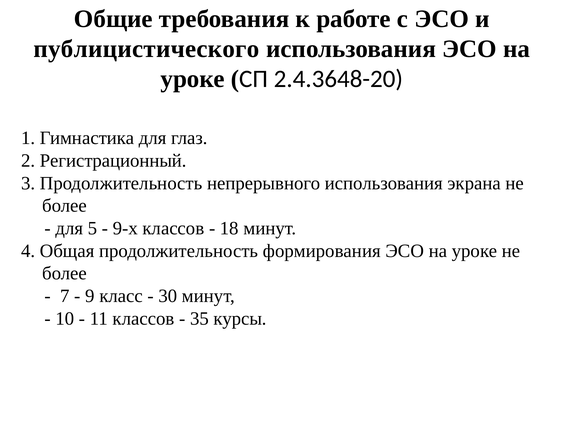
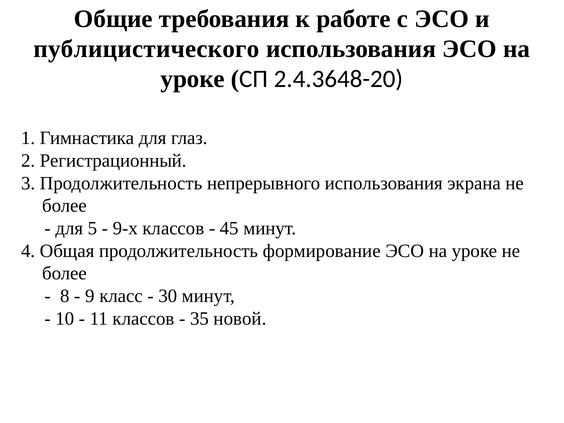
18: 18 -> 45
формирования: формирования -> формирование
7: 7 -> 8
курсы: курсы -> новой
